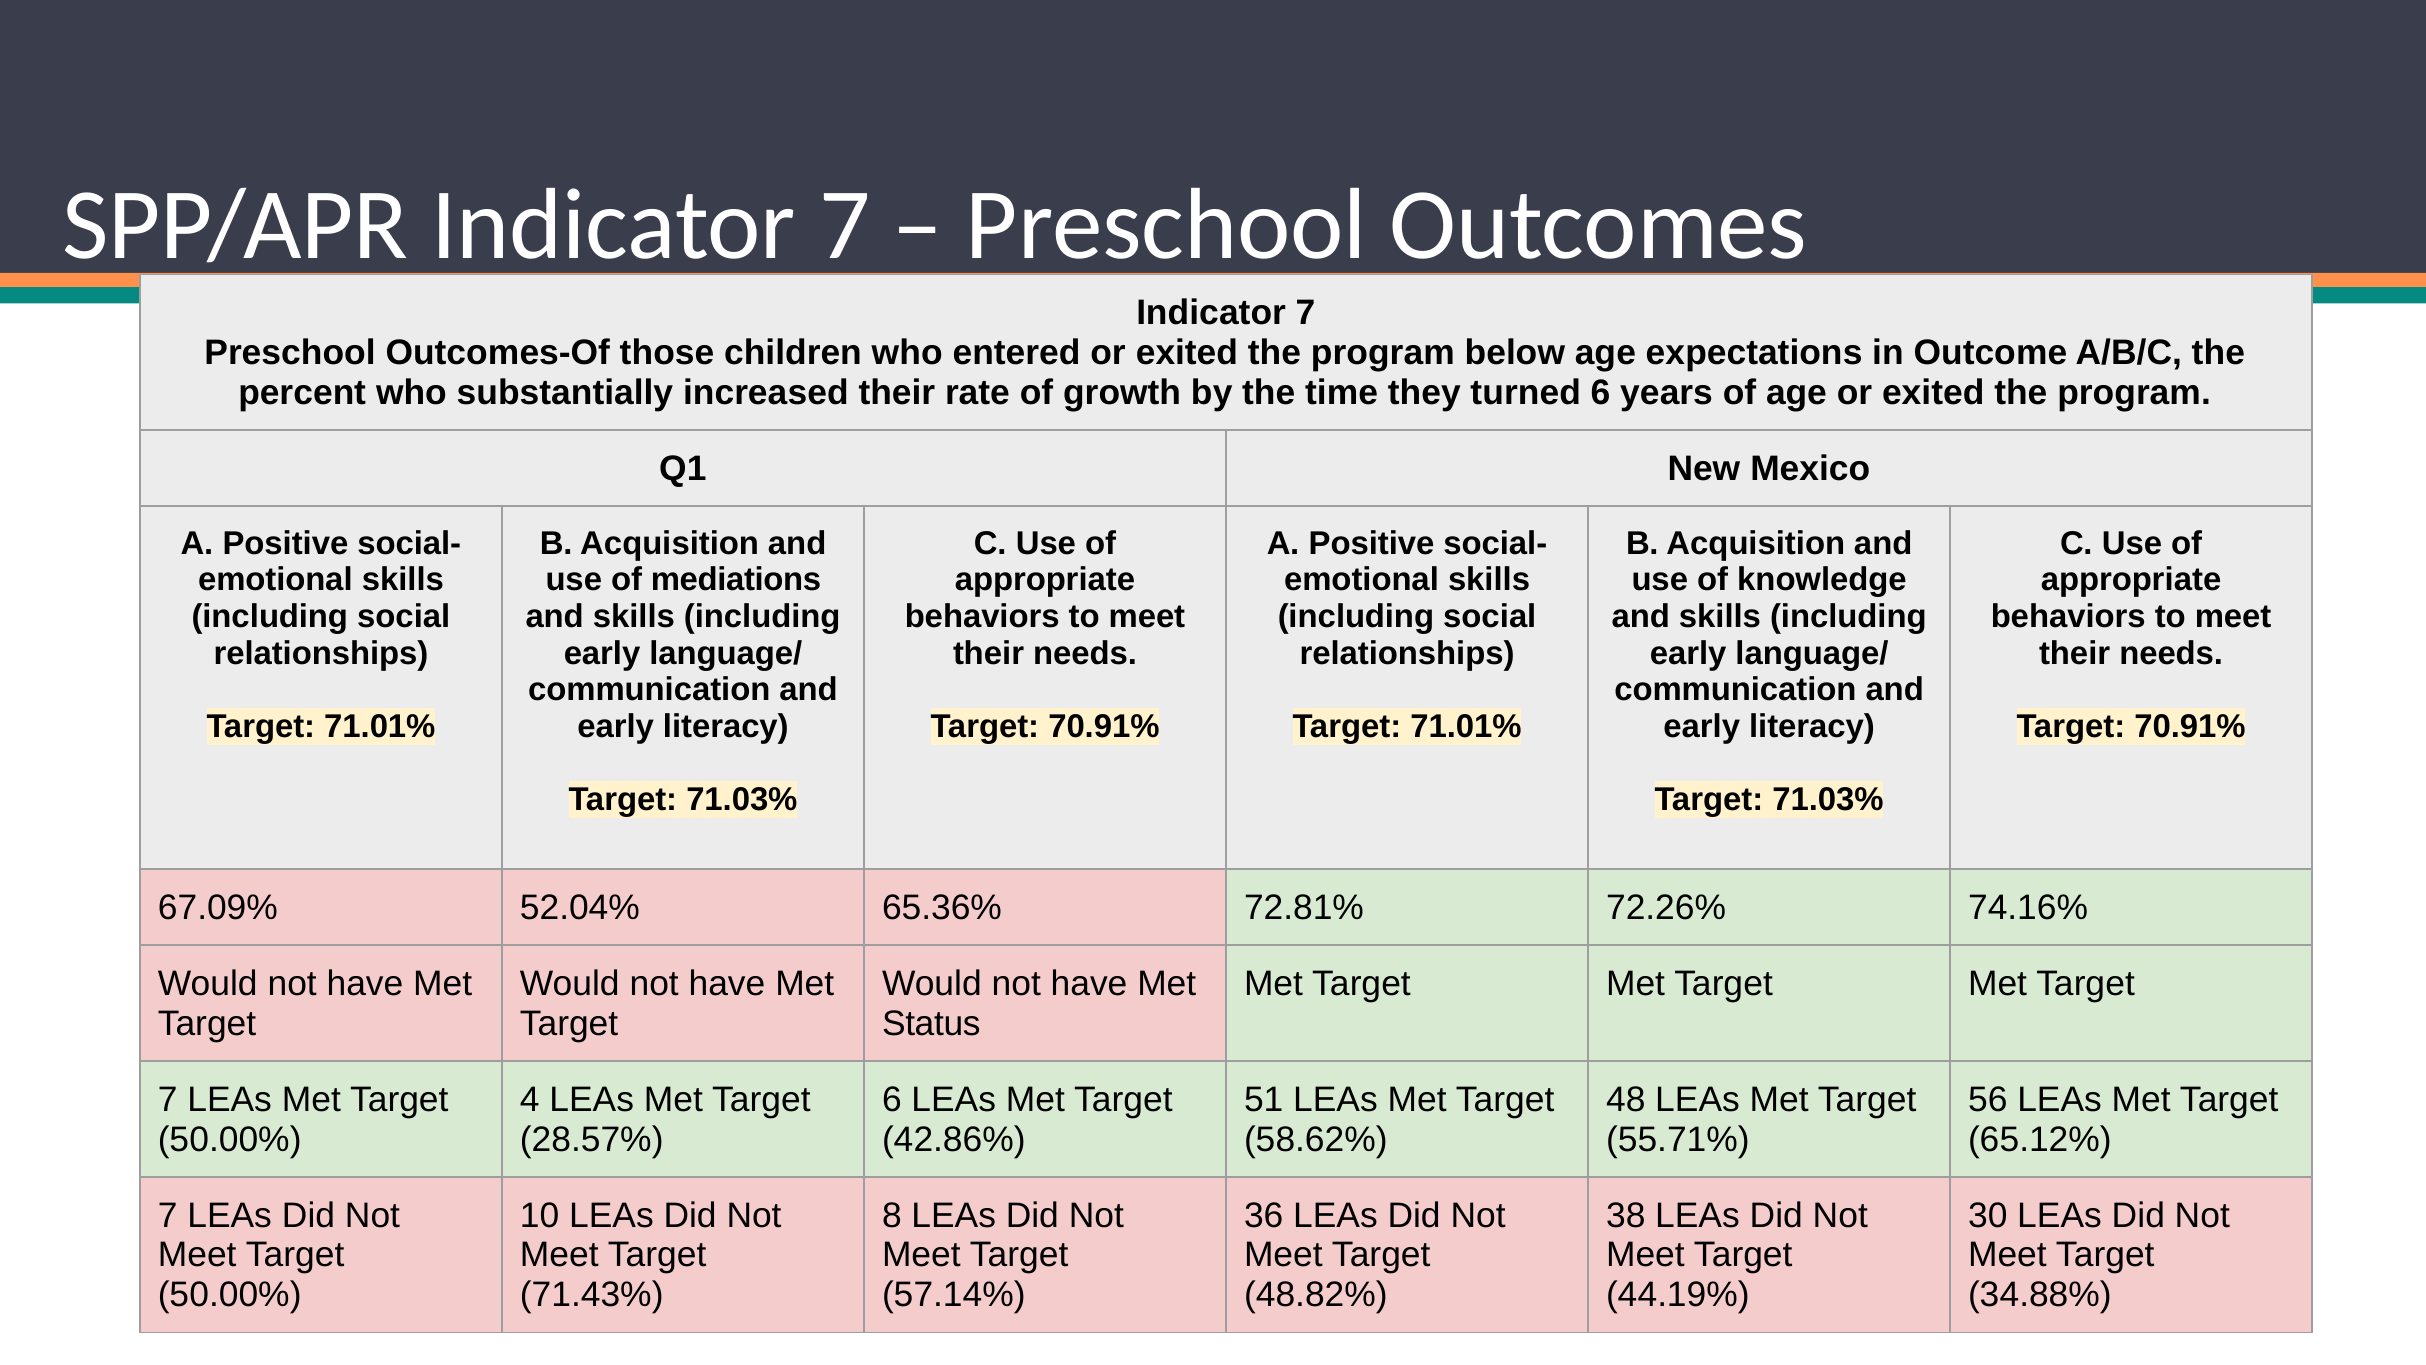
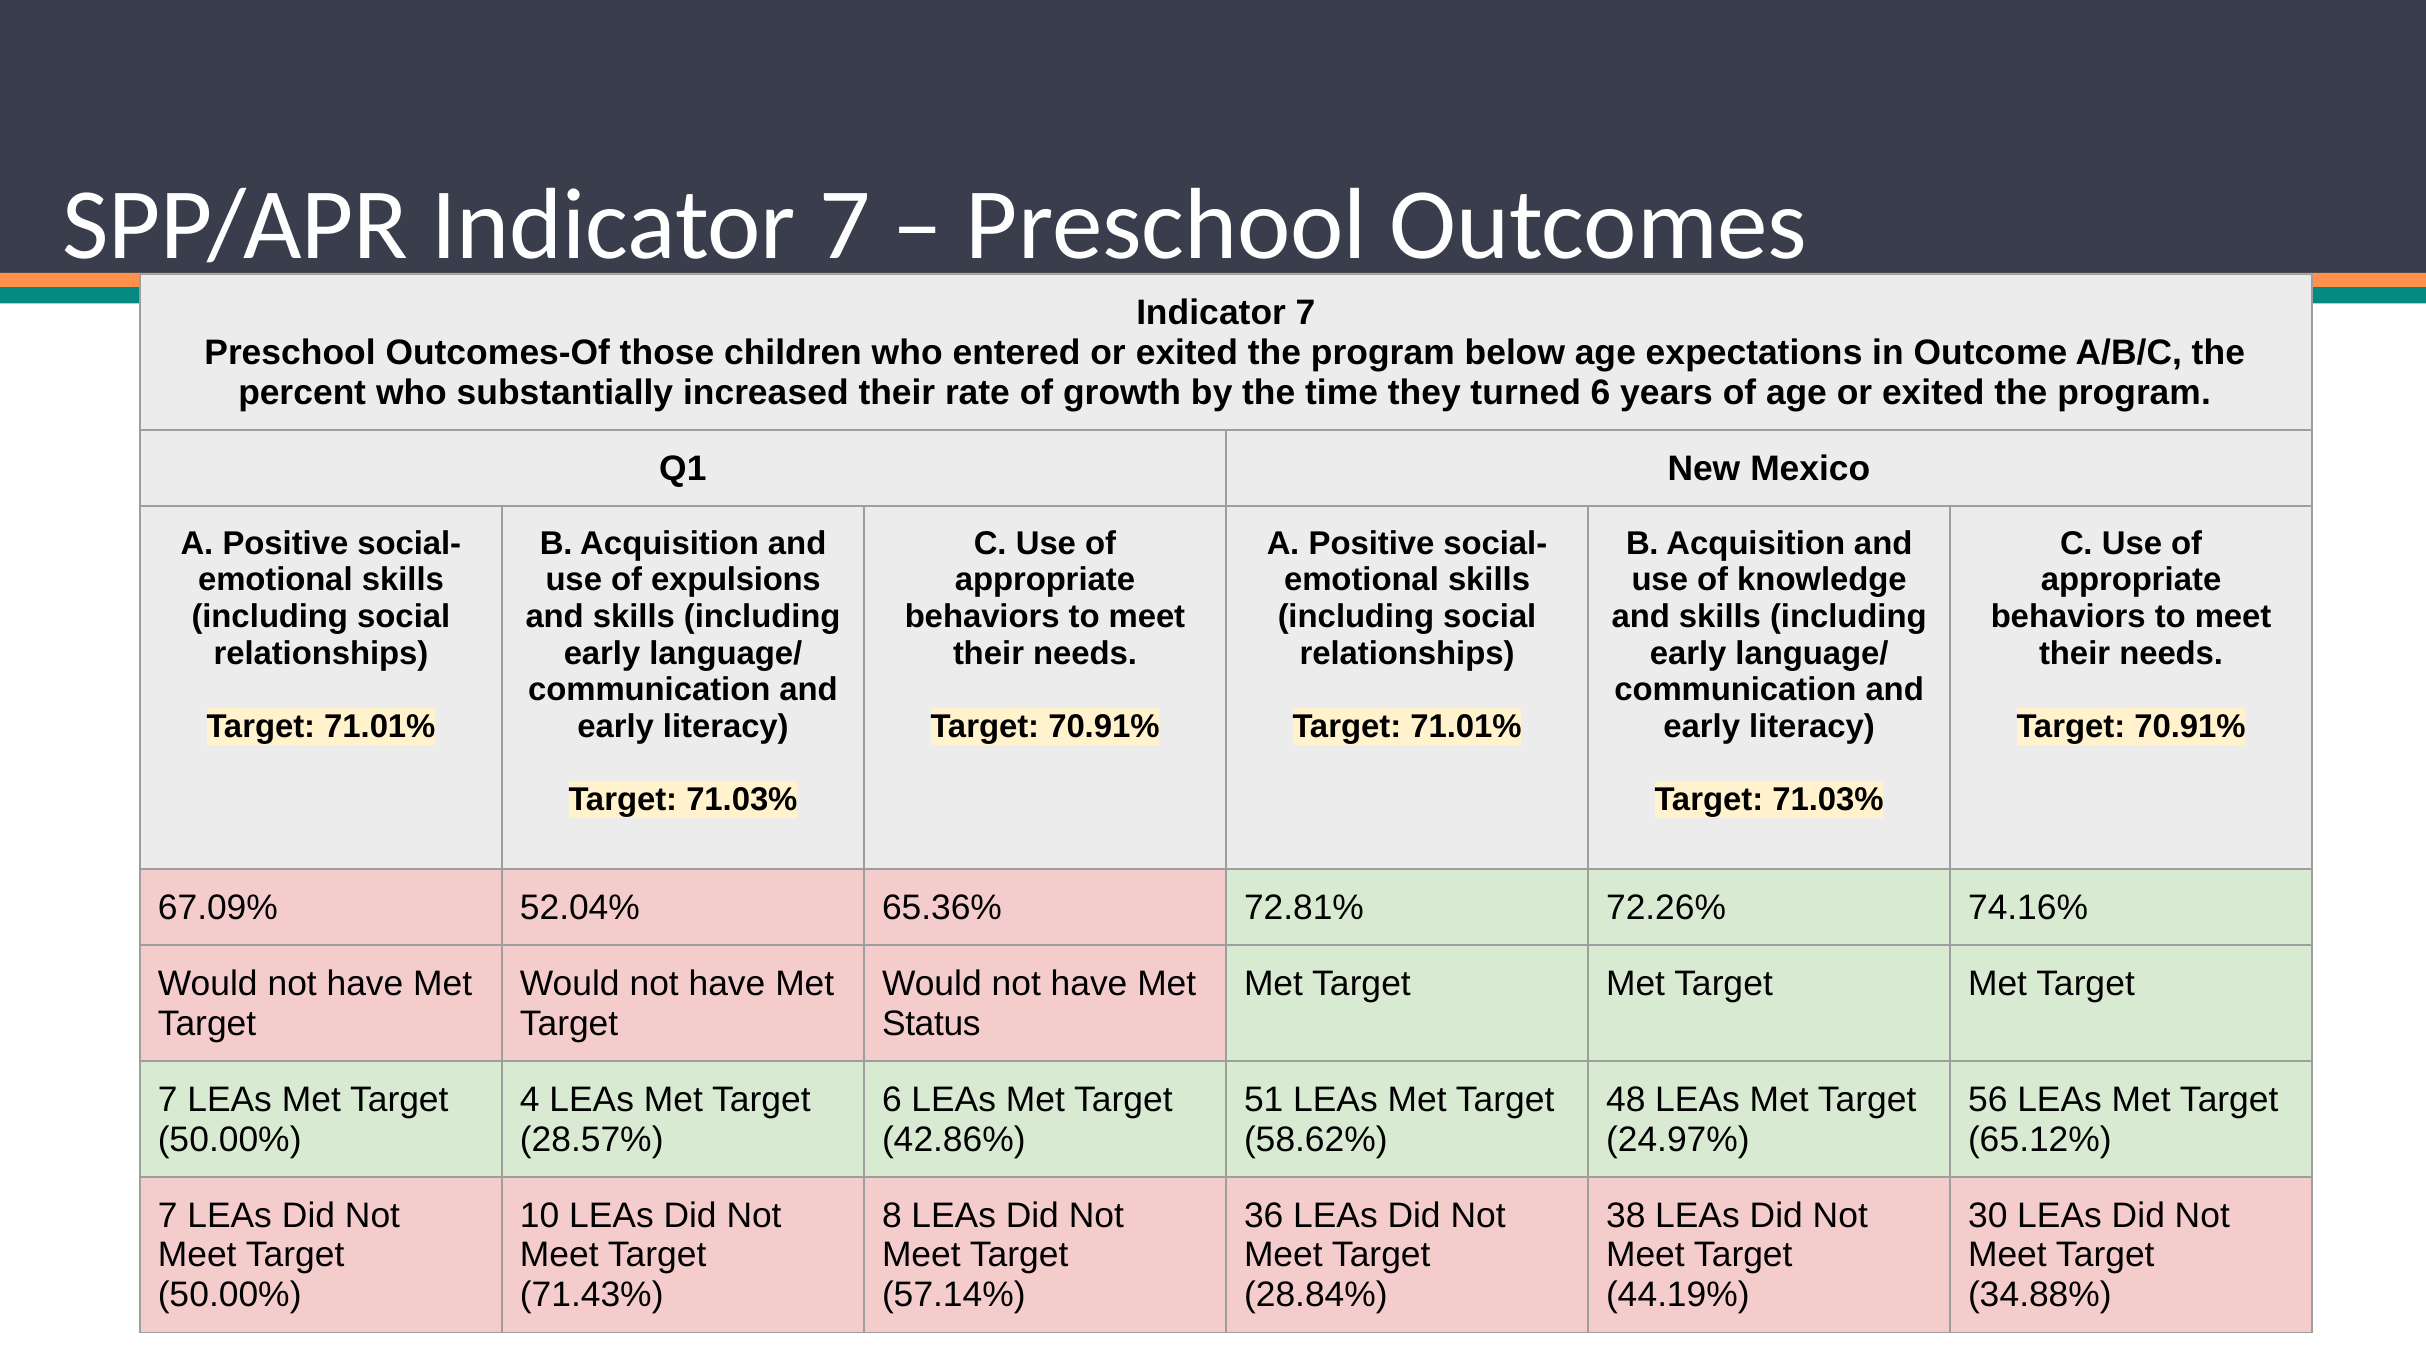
mediations: mediations -> expulsions
55.71%: 55.71% -> 24.97%
48.82%: 48.82% -> 28.84%
